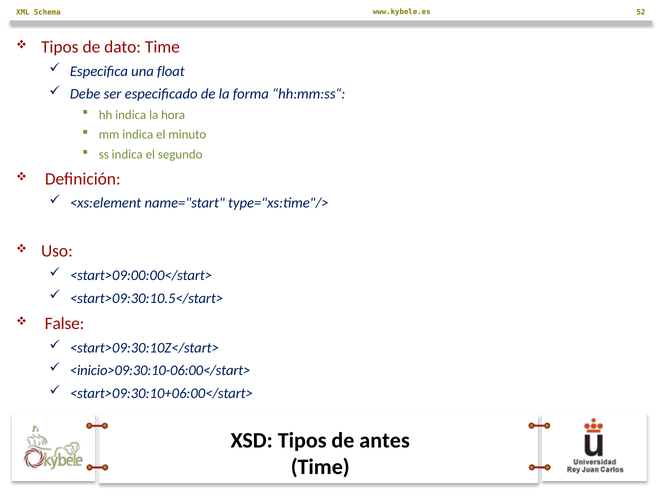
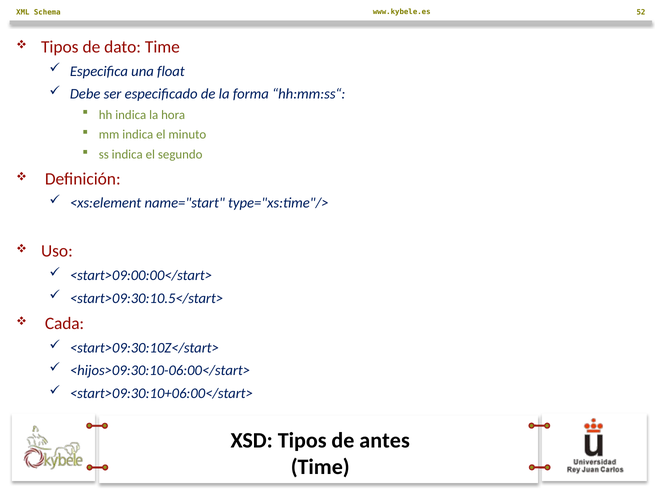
False: False -> Cada
<inicio>09:30:10-06:00</start>: <inicio>09:30:10-06:00</start> -> <hijos>09:30:10-06:00</start>
